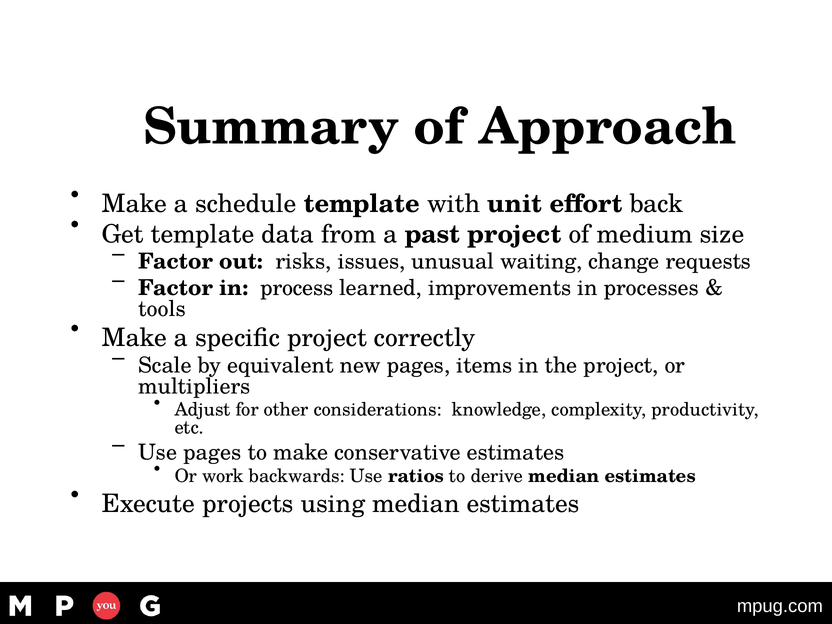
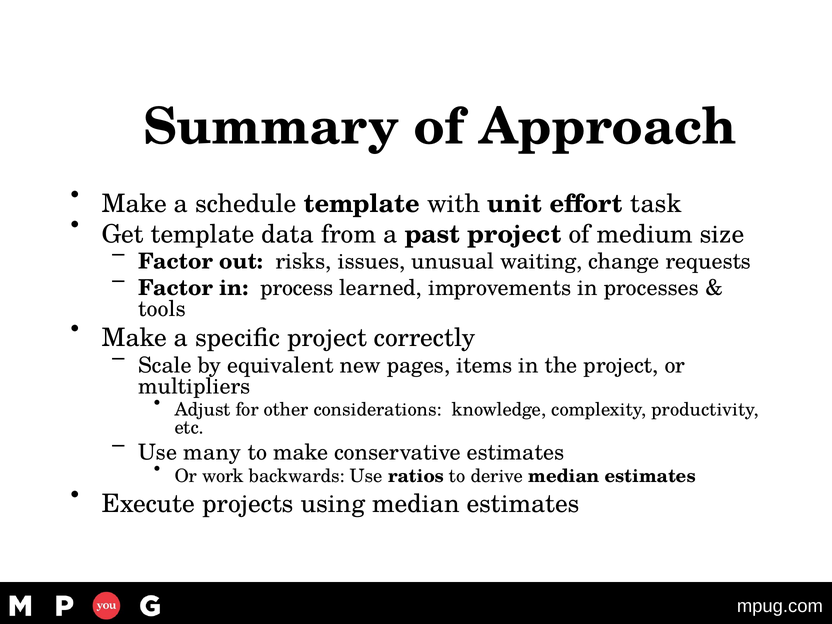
back: back -> task
Use pages: pages -> many
